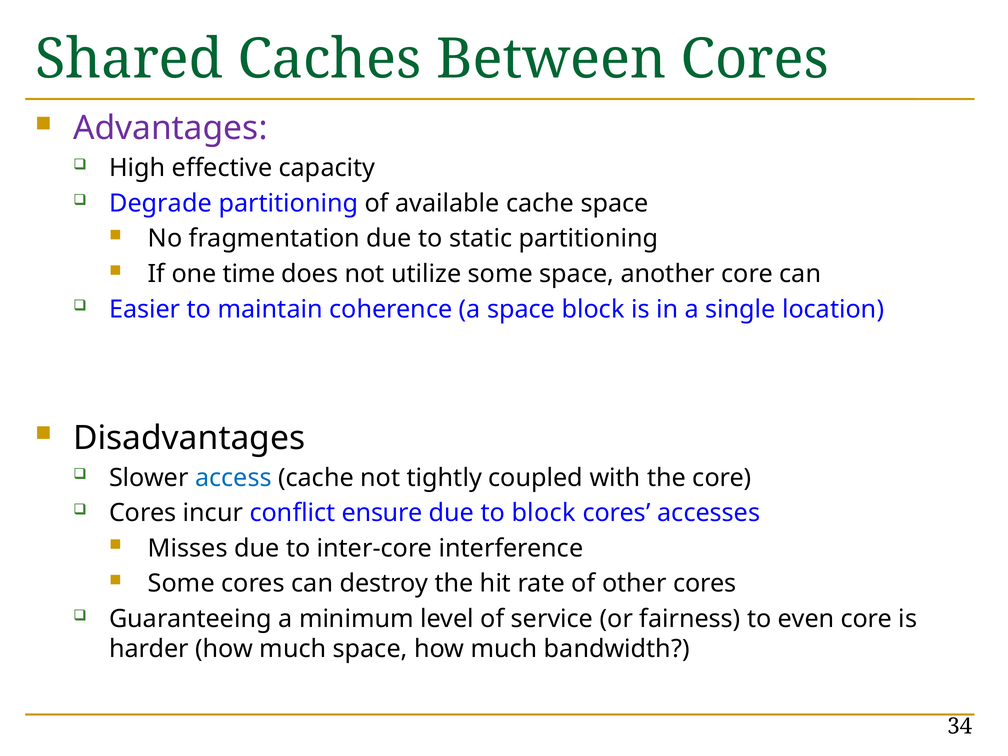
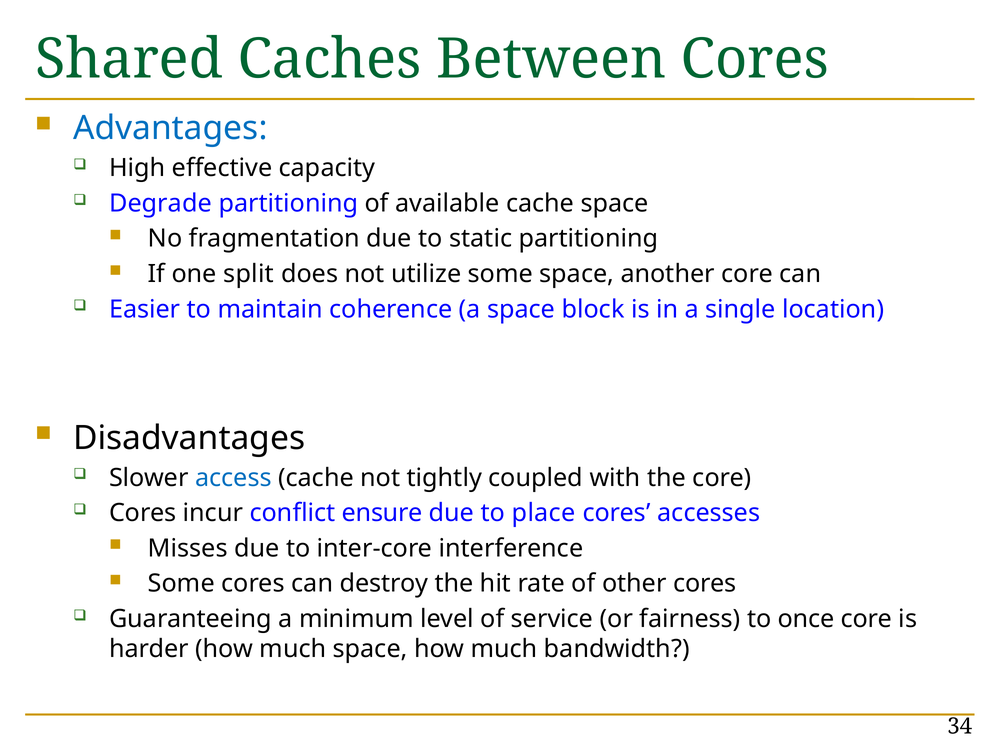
Advantages colour: purple -> blue
time: time -> split
to block: block -> place
even: even -> once
